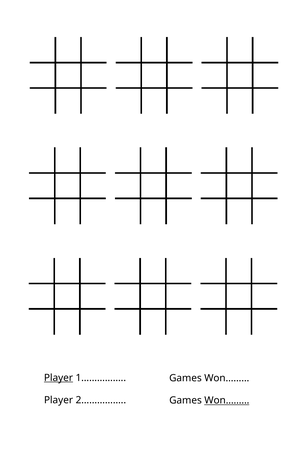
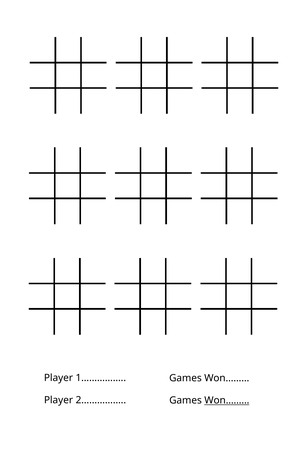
Player at (58, 377) underline: present -> none
